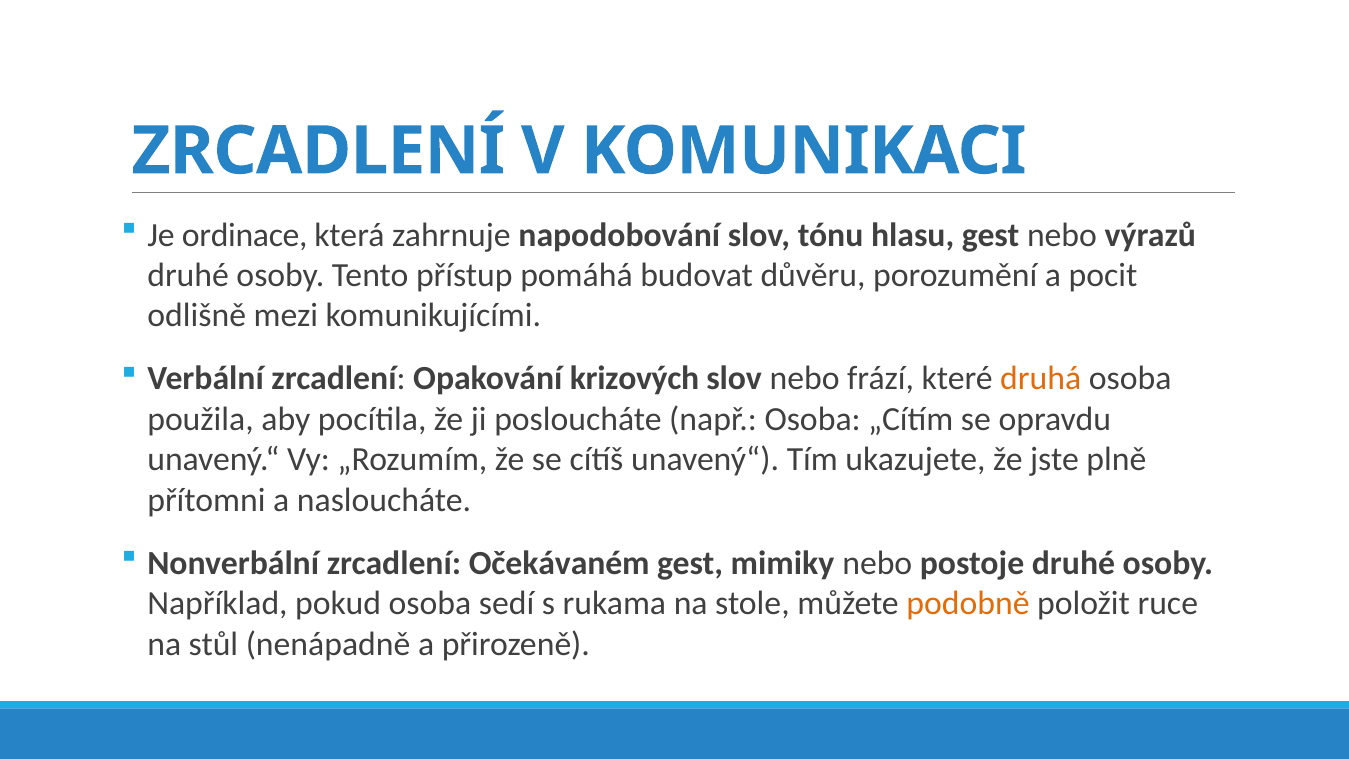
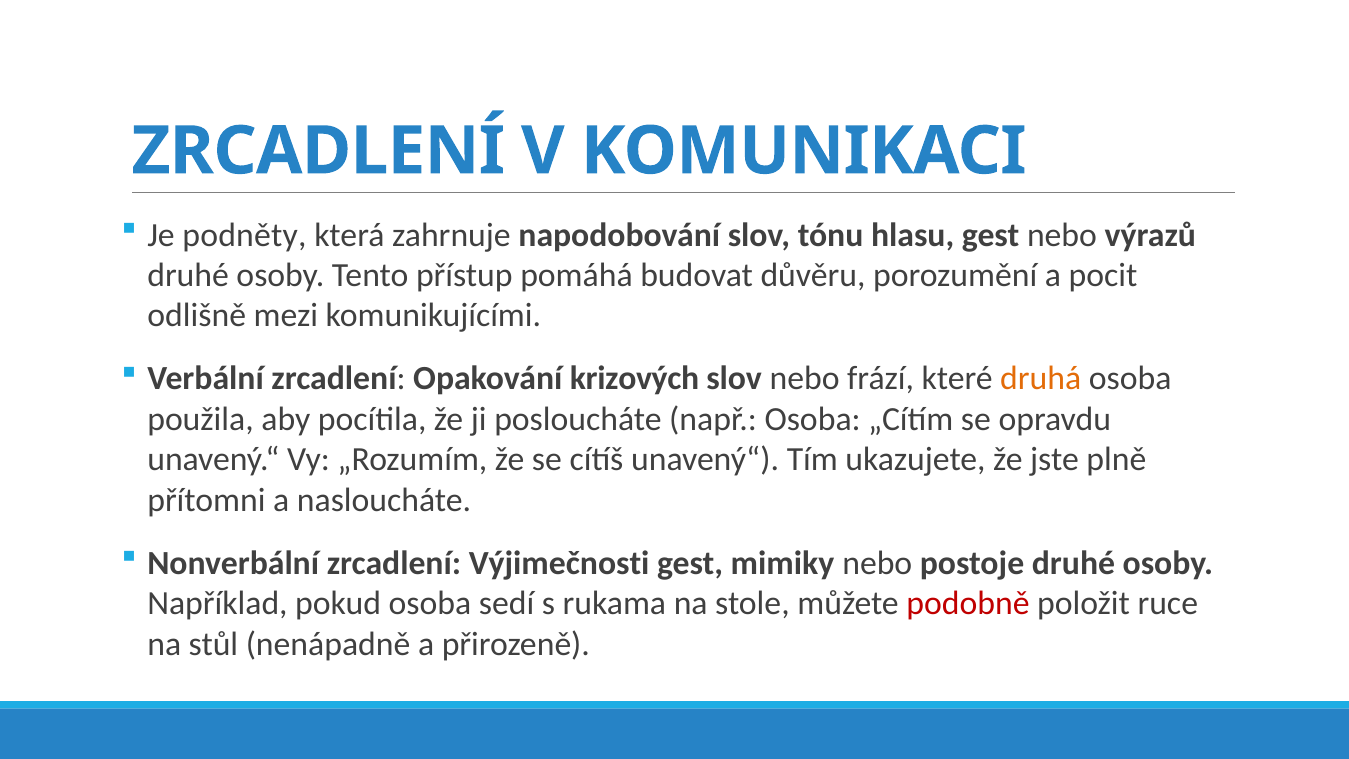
ordinace: ordinace -> podněty
Očekávaném: Očekávaném -> Výjimečnosti
podobně colour: orange -> red
